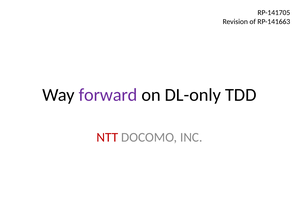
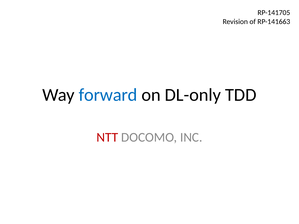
forward colour: purple -> blue
